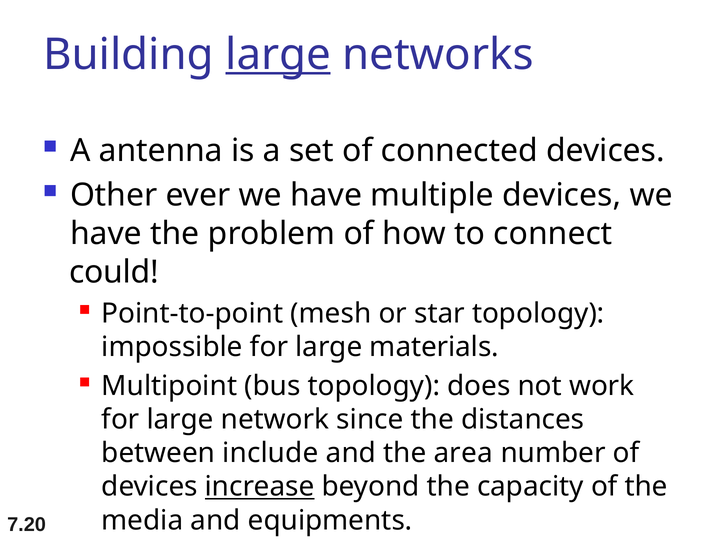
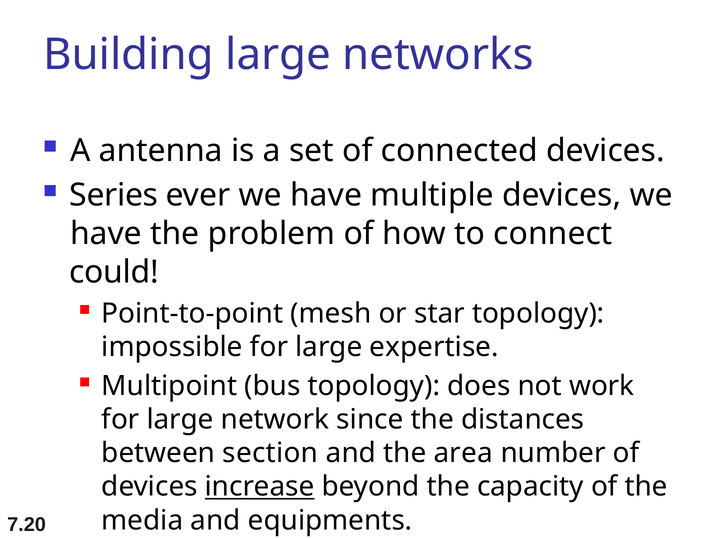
large at (278, 55) underline: present -> none
Other: Other -> Series
materials: materials -> expertise
include: include -> section
